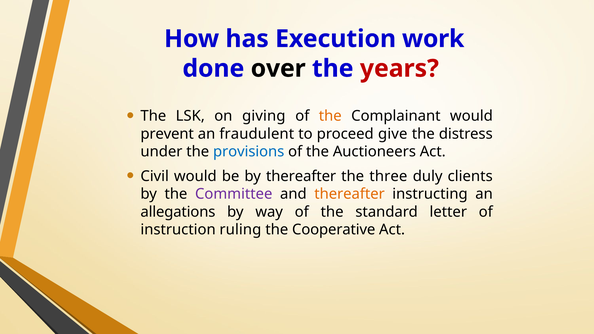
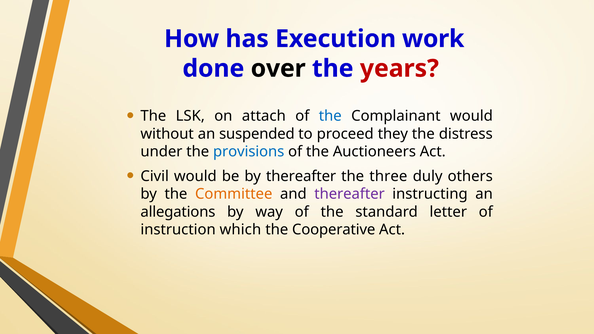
giving: giving -> attach
the at (330, 116) colour: orange -> blue
prevent: prevent -> without
fraudulent: fraudulent -> suspended
give: give -> they
clients: clients -> others
Committee colour: purple -> orange
thereafter at (350, 194) colour: orange -> purple
ruling: ruling -> which
